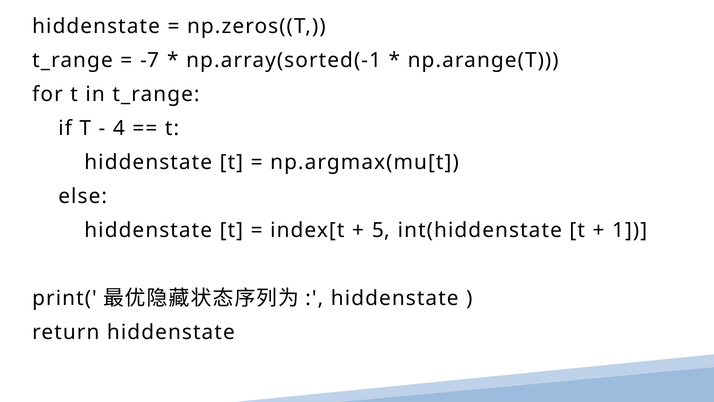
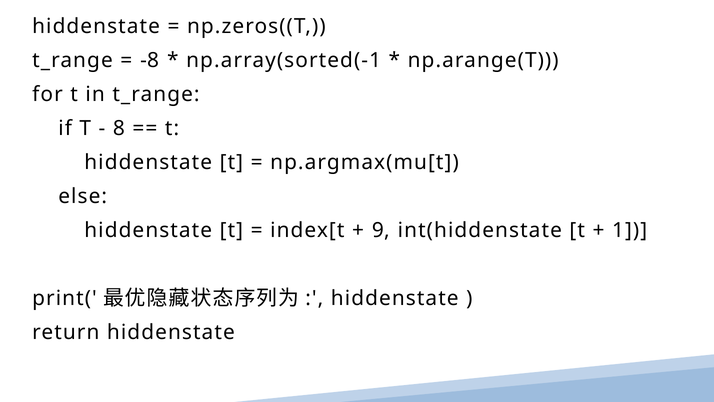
-7: -7 -> -8
4: 4 -> 8
5: 5 -> 9
